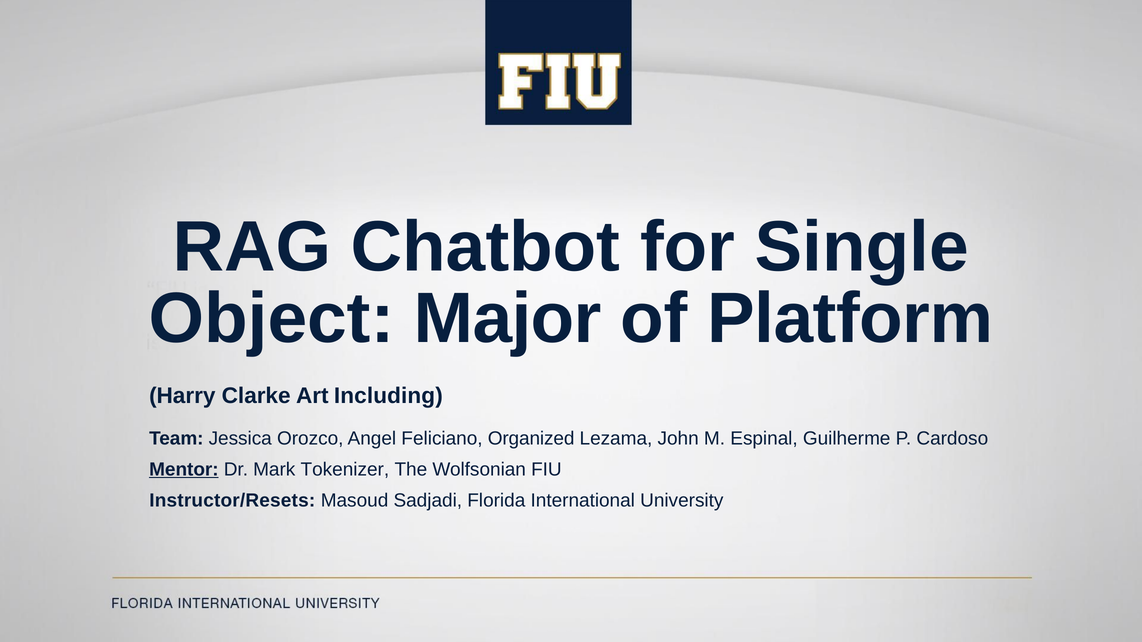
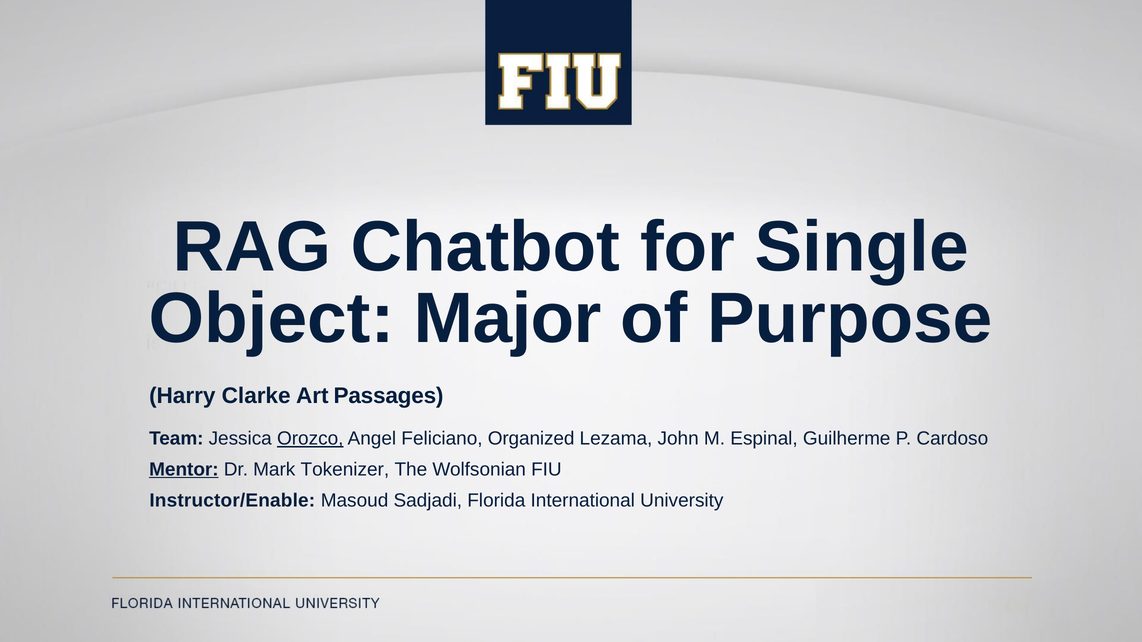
Platform: Platform -> Purpose
Including: Including -> Passages
Orozco underline: none -> present
Instructor/Resets: Instructor/Resets -> Instructor/Enable
